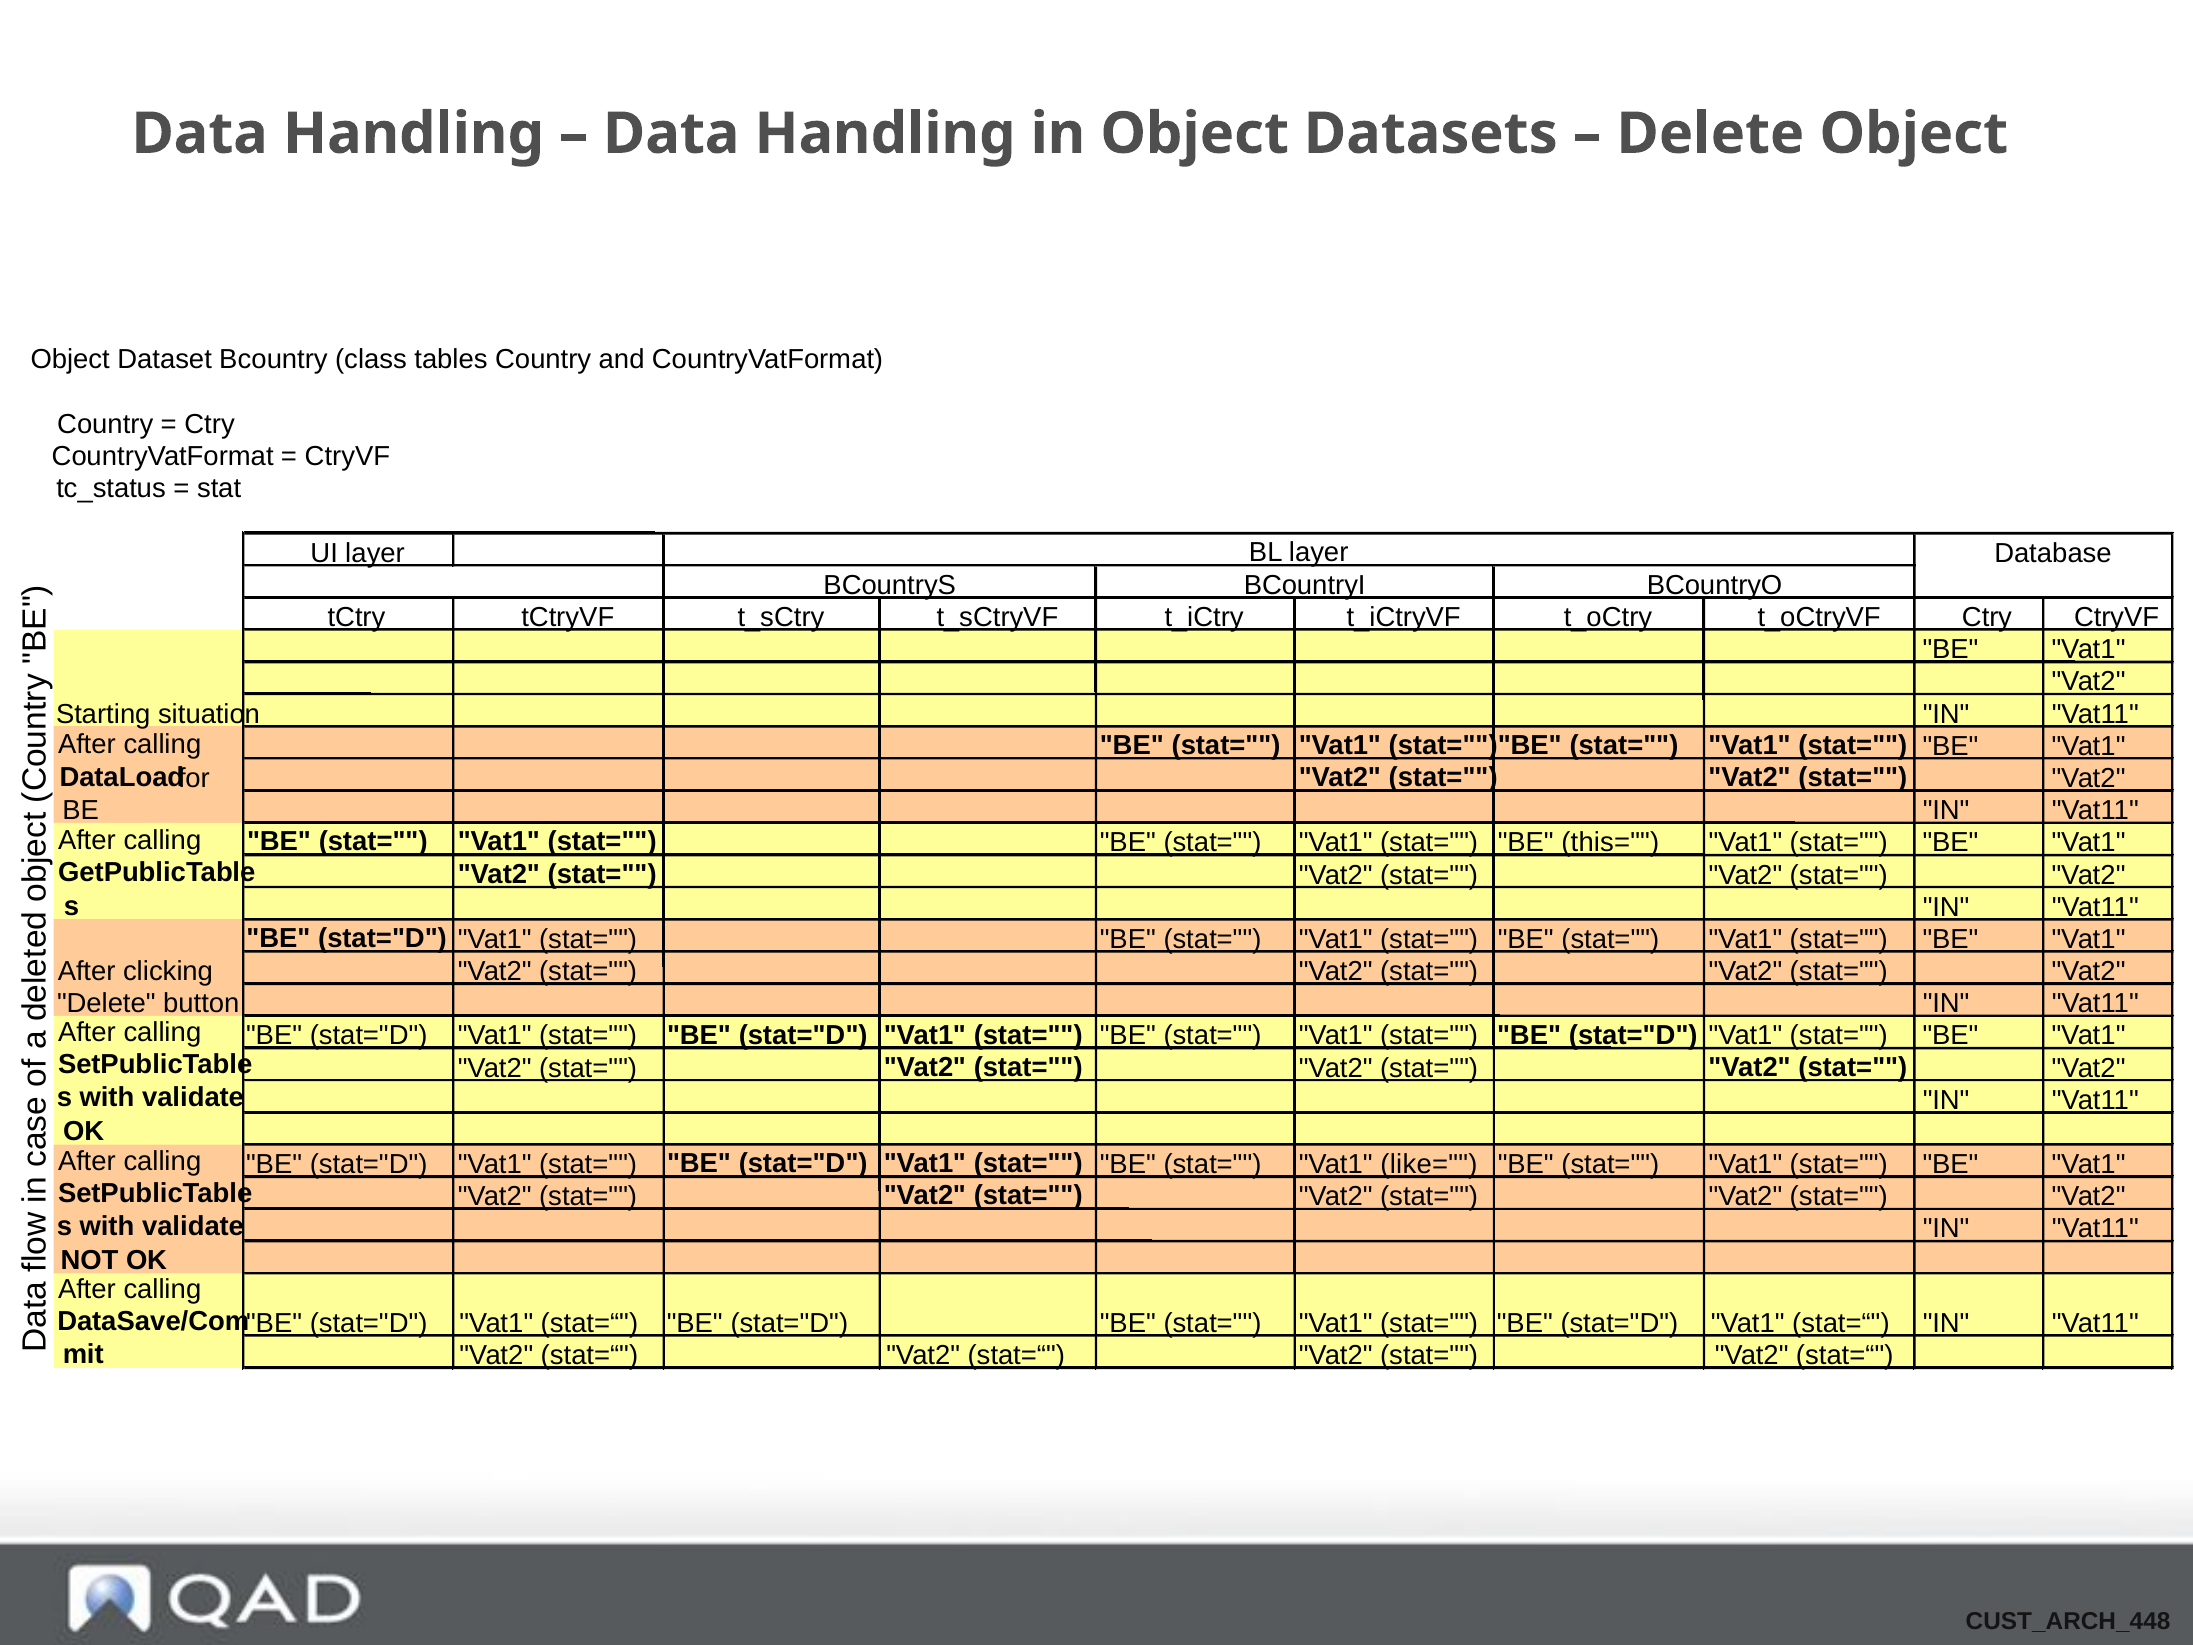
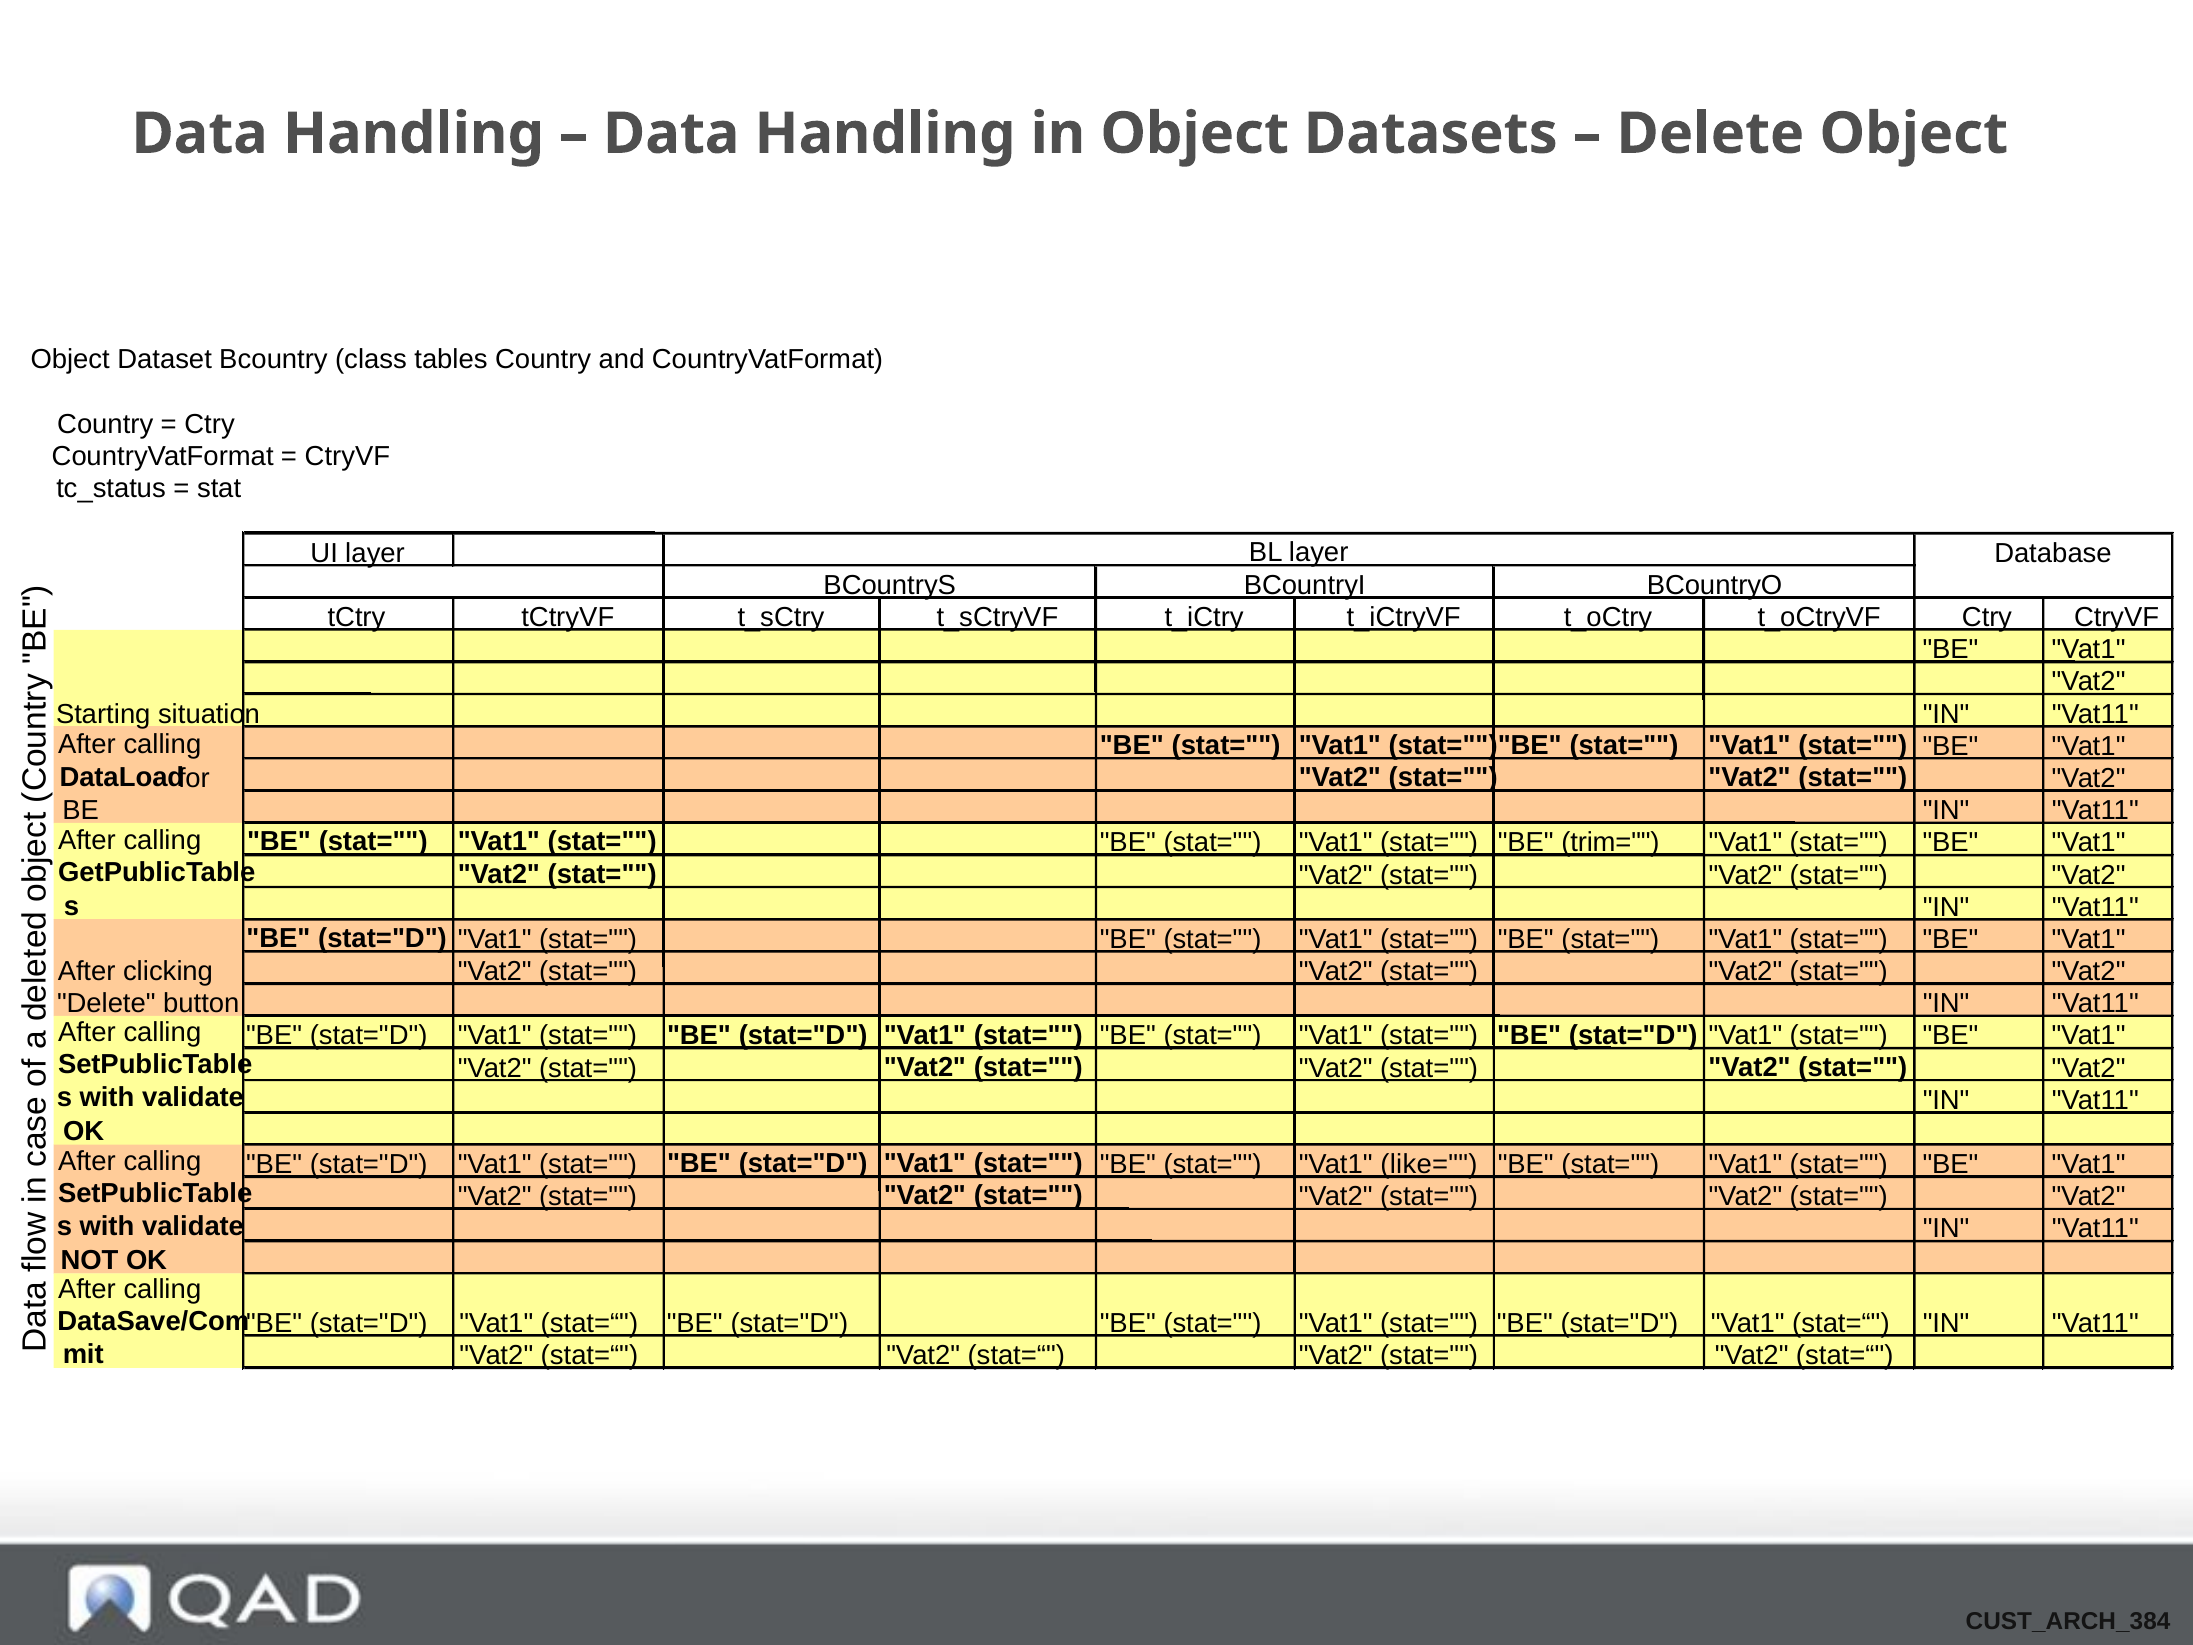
this=: this= -> trim=
CUST_ARCH_448: CUST_ARCH_448 -> CUST_ARCH_384
